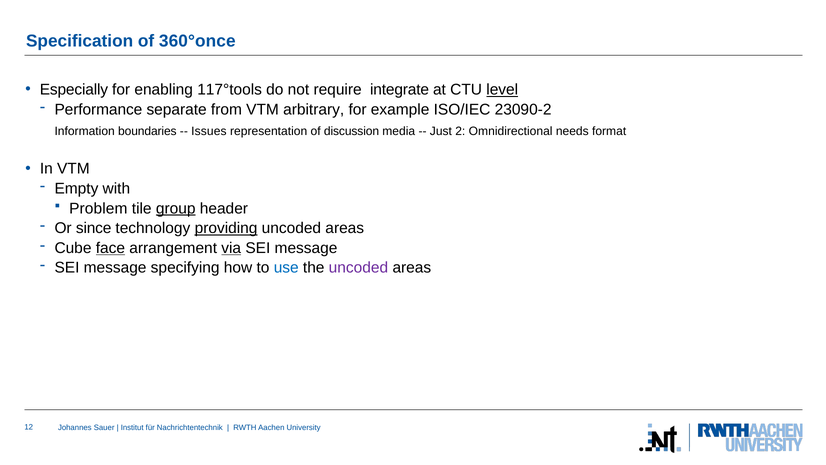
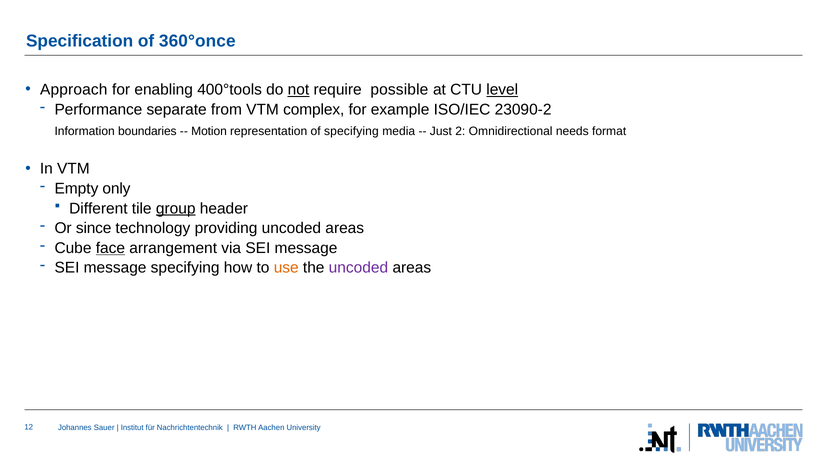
Especially: Especially -> Approach
117°tools: 117°tools -> 400°tools
not underline: none -> present
integrate: integrate -> possible
arbitrary: arbitrary -> complex
Issues: Issues -> Motion
of discussion: discussion -> specifying
with: with -> only
Problem: Problem -> Different
providing underline: present -> none
via underline: present -> none
use colour: blue -> orange
